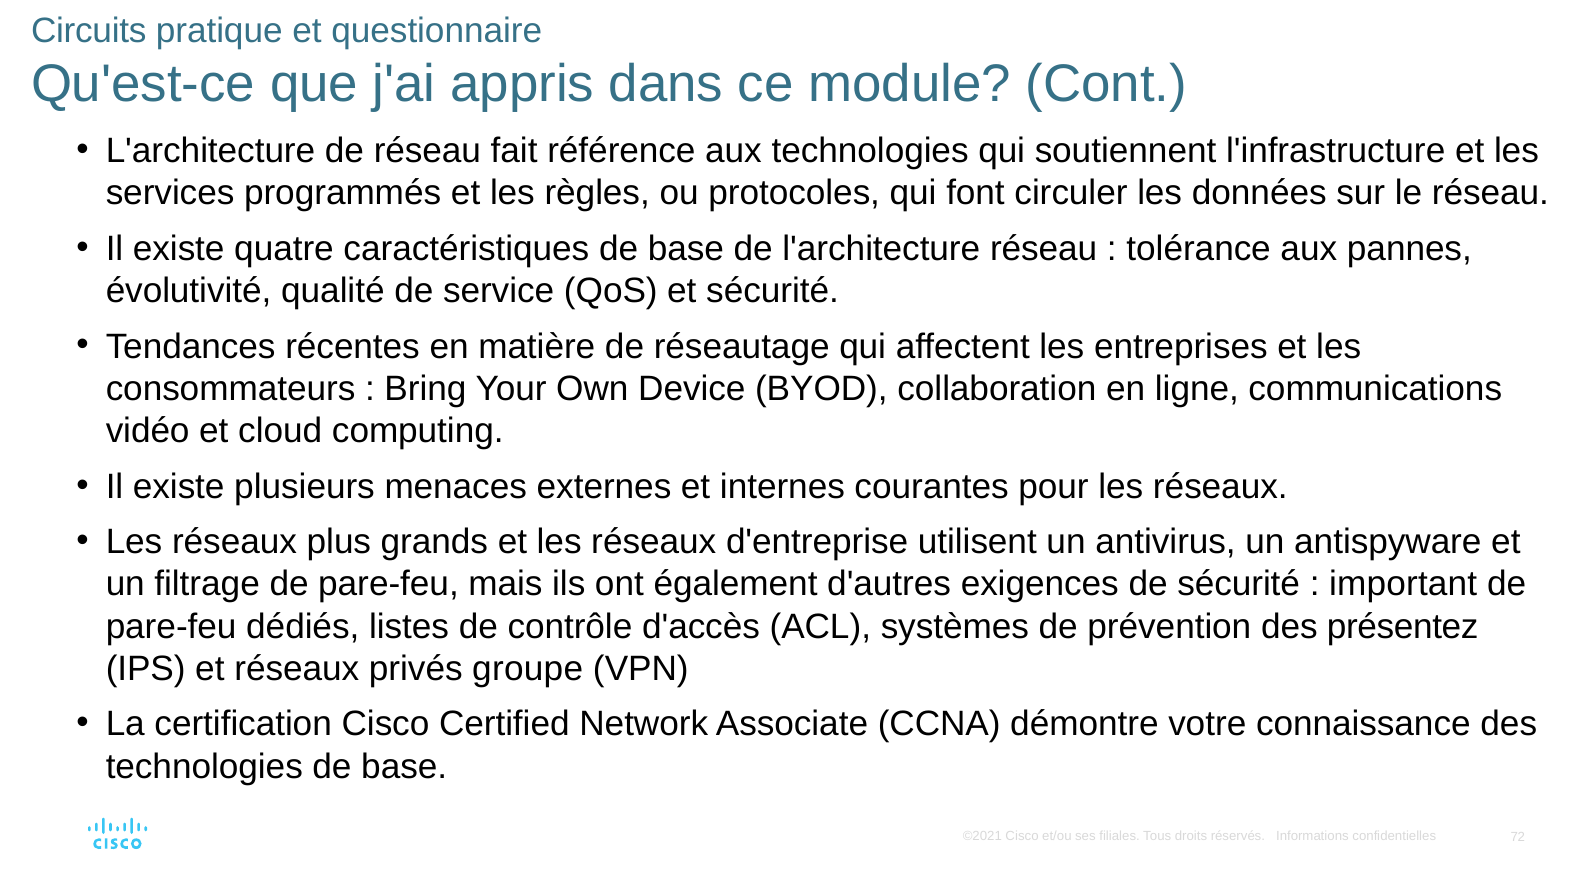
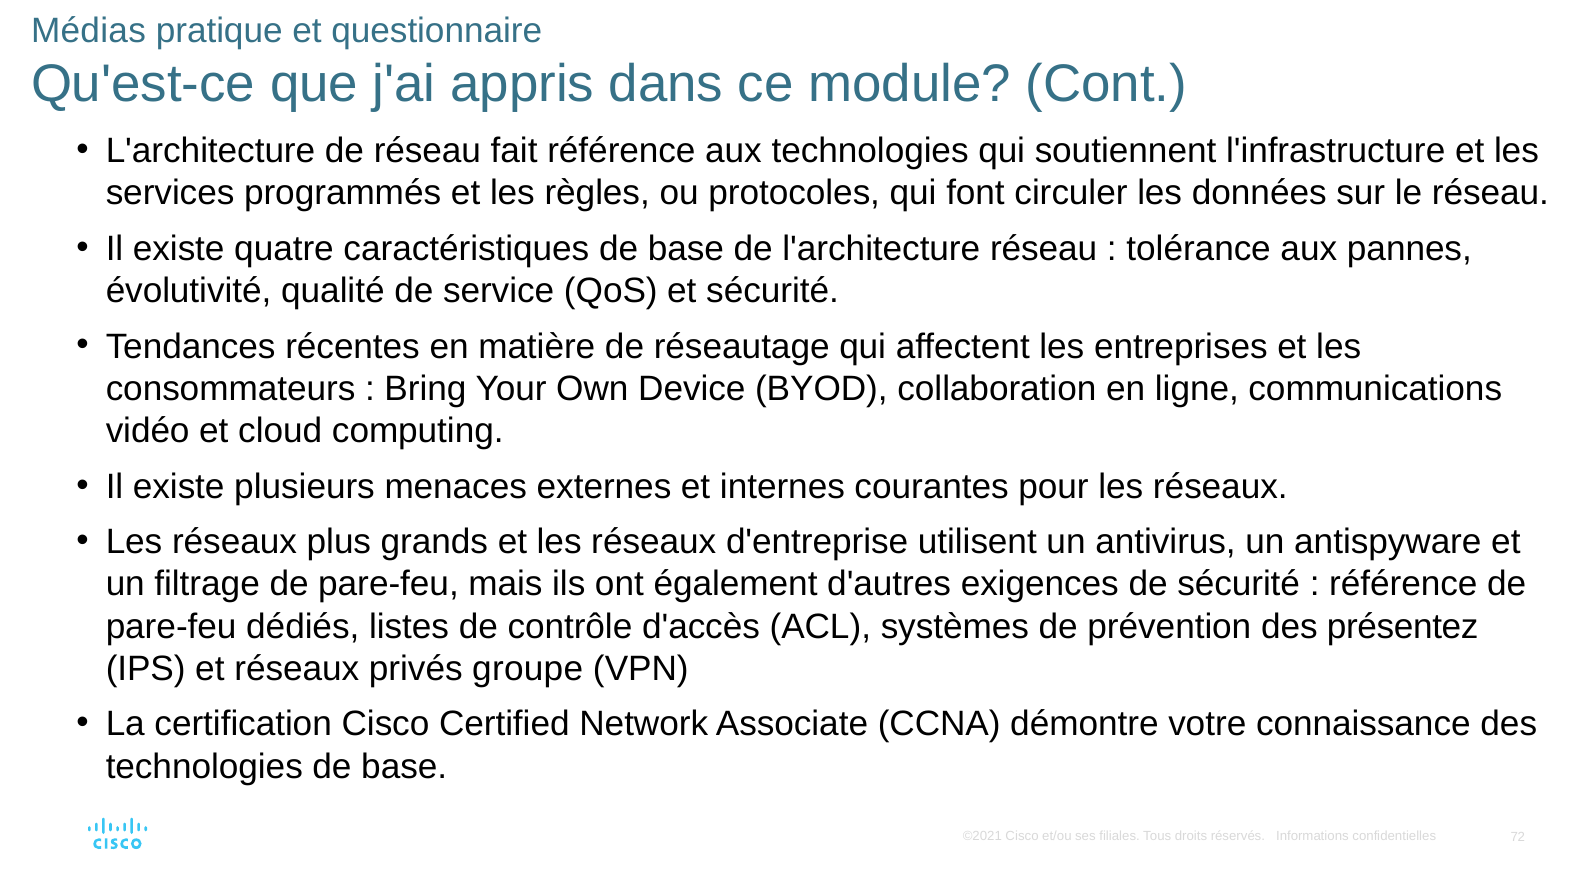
Circuits: Circuits -> Médias
important at (1403, 584): important -> référence
